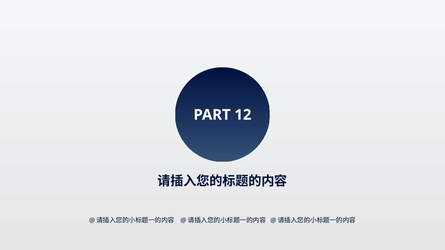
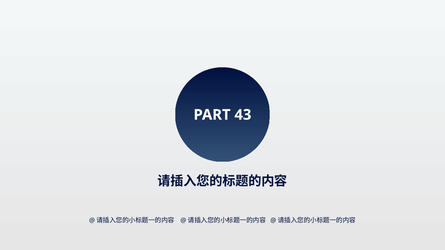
12: 12 -> 43
